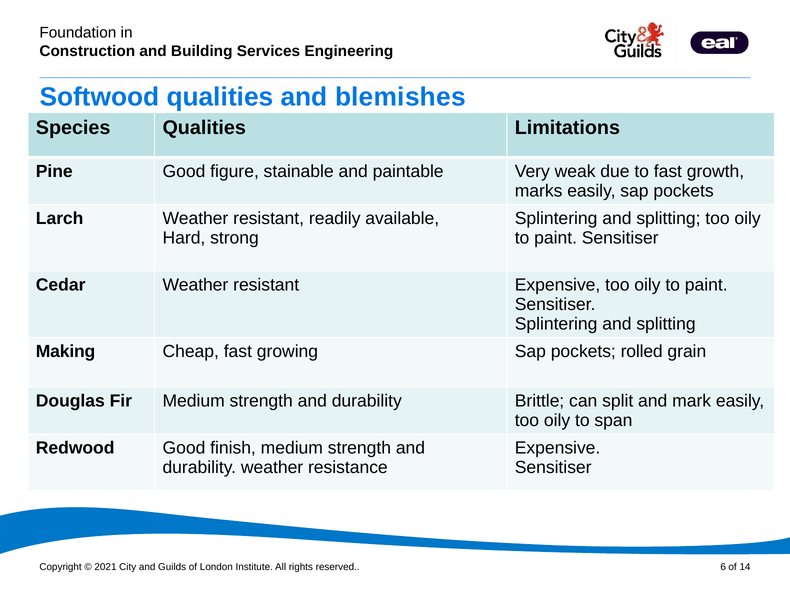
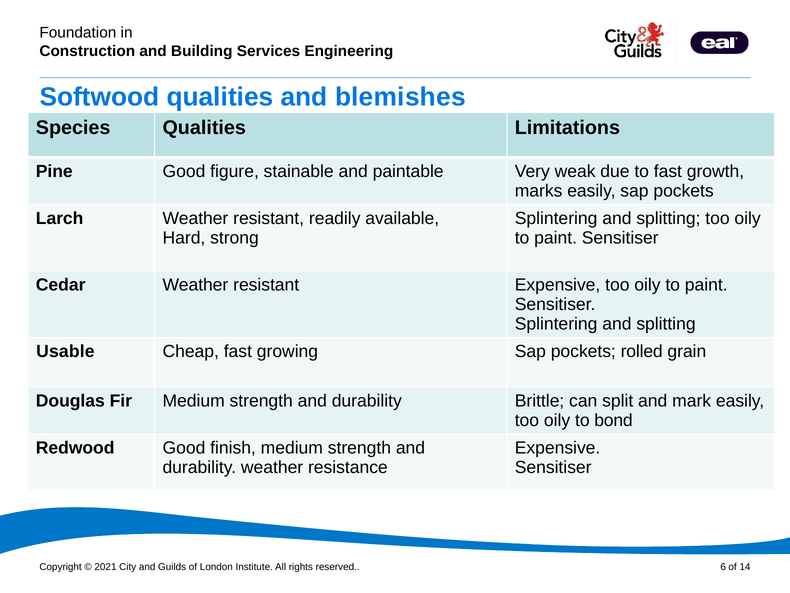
Making: Making -> Usable
span: span -> bond
